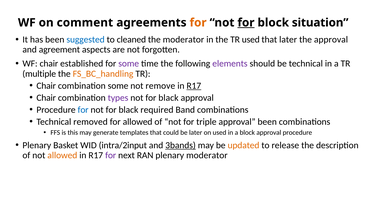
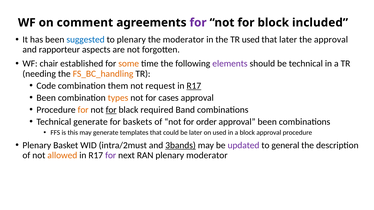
for at (198, 23) colour: orange -> purple
for at (246, 23) underline: present -> none
situation: situation -> included
to cleaned: cleaned -> plenary
agreement: agreement -> rapporteur
some at (129, 64) colour: purple -> orange
multiple: multiple -> needing
Chair at (46, 86): Chair -> Code
combination some: some -> them
remove: remove -> request
Chair at (46, 98): Chair -> Been
types colour: purple -> orange
black at (168, 98): black -> cases
for at (83, 110) colour: blue -> orange
for at (111, 110) underline: none -> present
Technical removed: removed -> generate
for allowed: allowed -> baskets
triple: triple -> order
intra/2input: intra/2input -> intra/2must
updated colour: orange -> purple
release: release -> general
